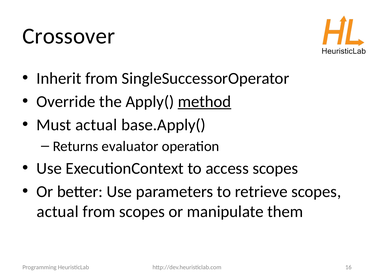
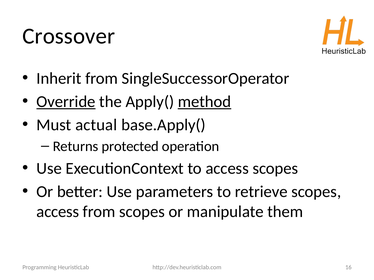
Override underline: none -> present
evaluator: evaluator -> protected
actual at (58, 212): actual -> access
